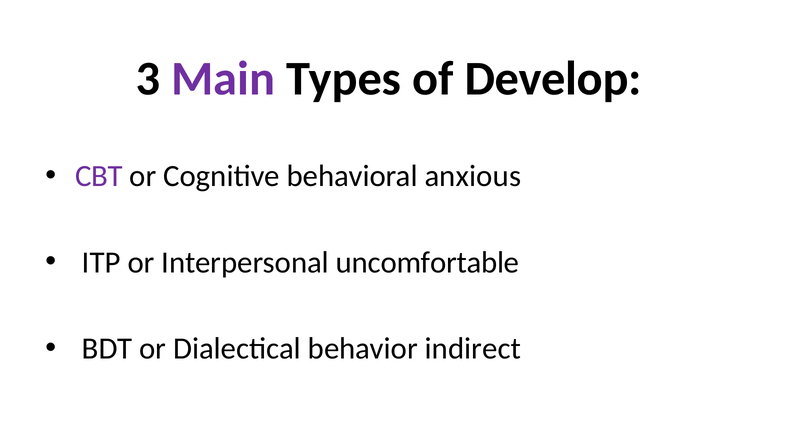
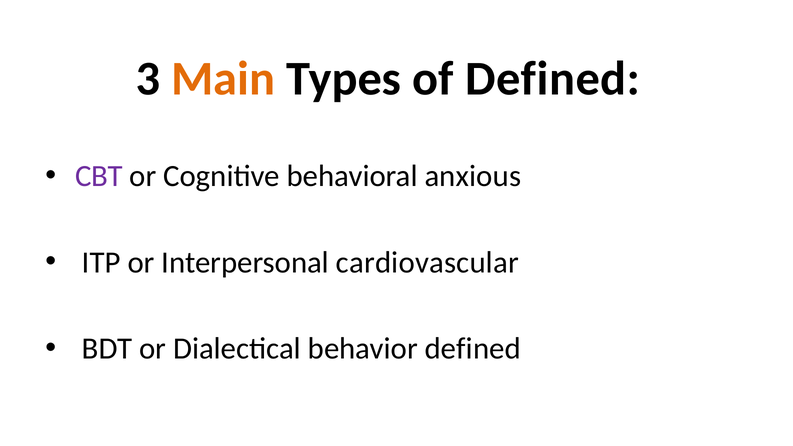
Main colour: purple -> orange
of Develop: Develop -> Defined
uncomfortable: uncomfortable -> cardiovascular
behavior indirect: indirect -> defined
